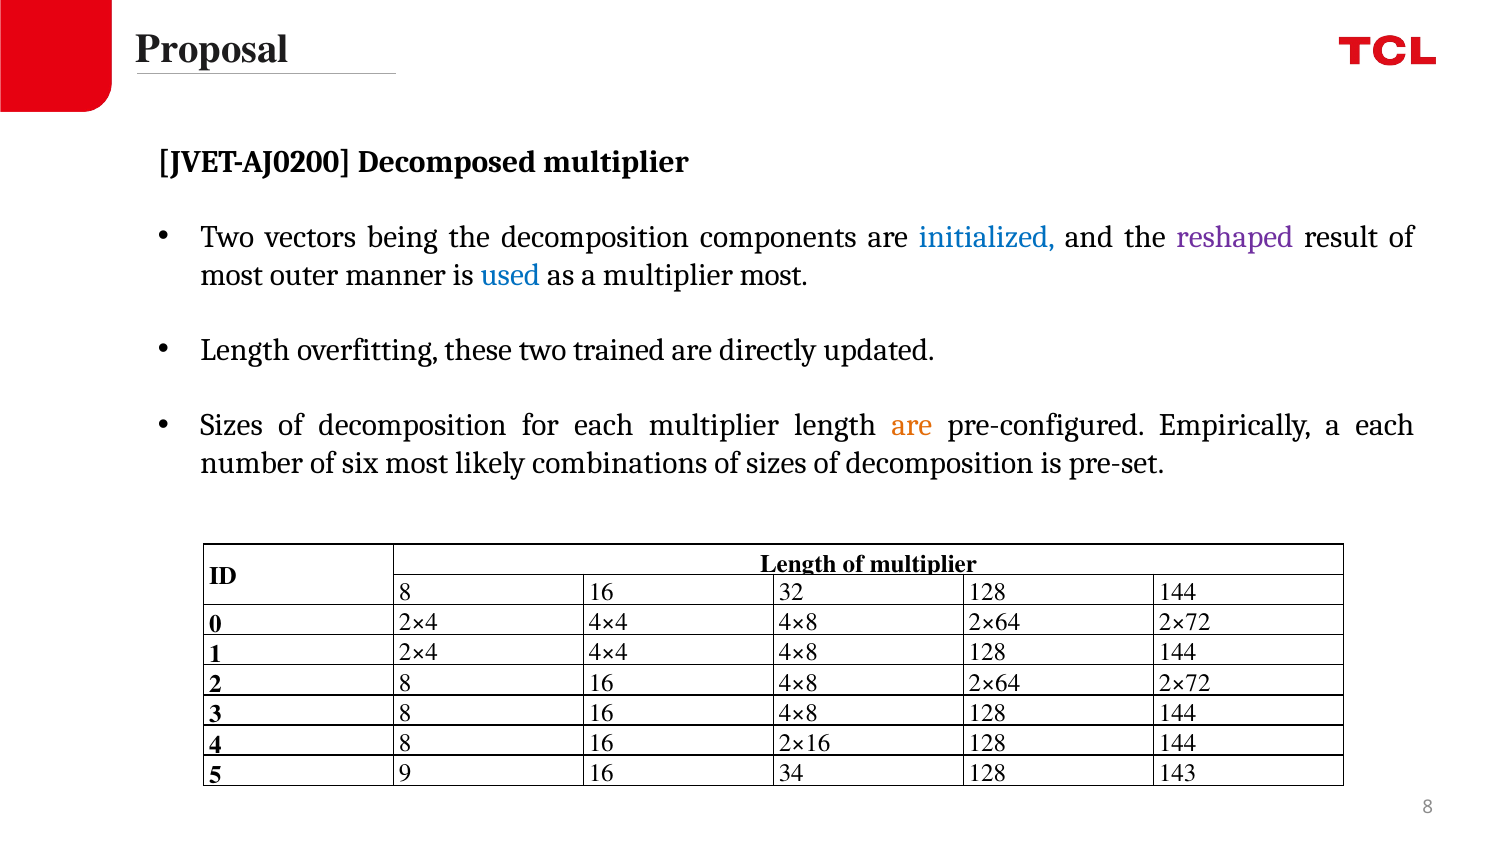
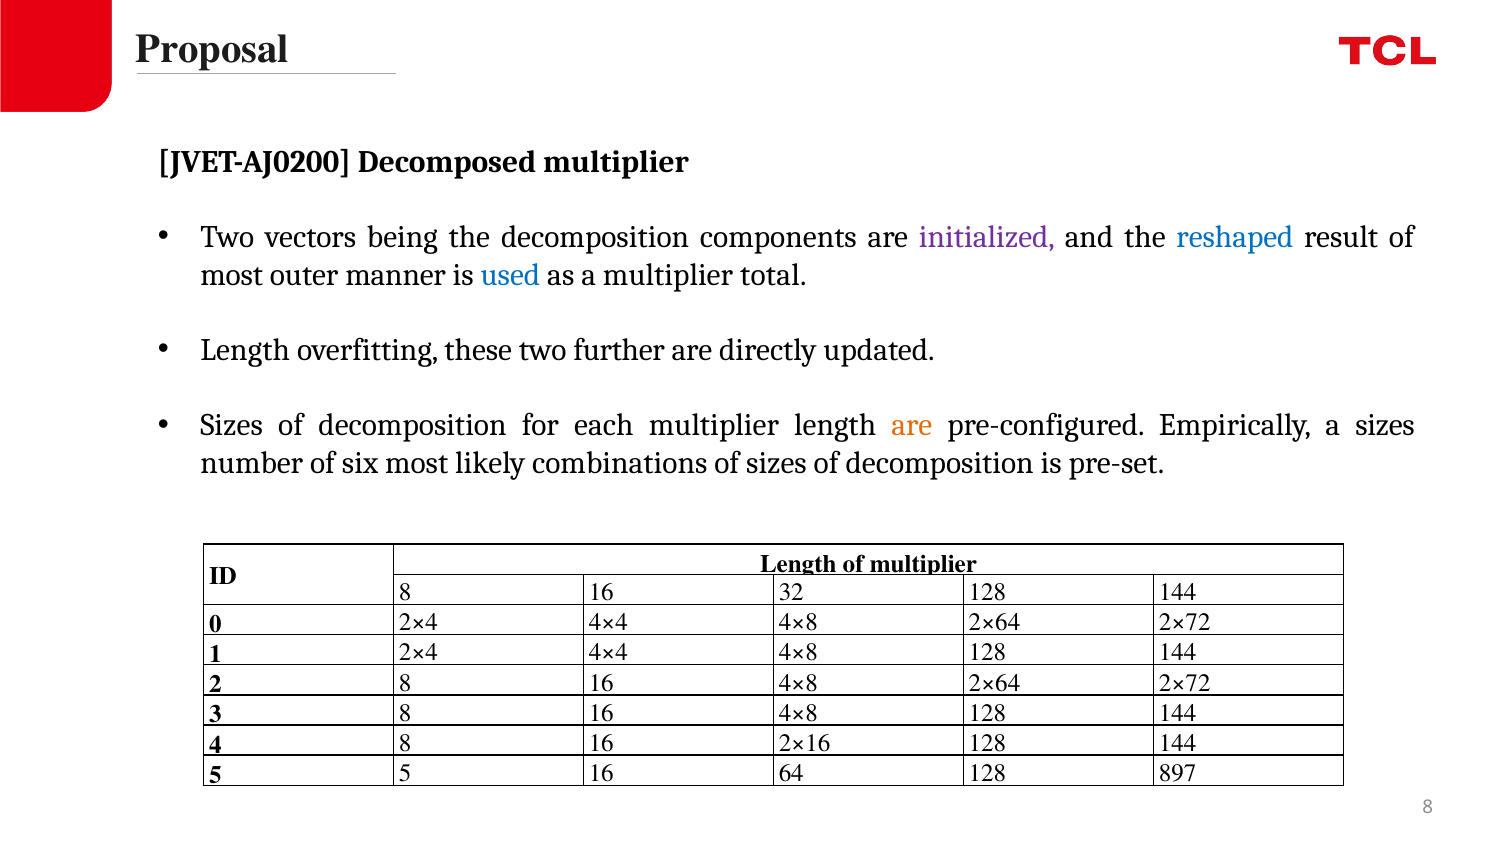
initialized colour: blue -> purple
reshaped colour: purple -> blue
multiplier most: most -> total
trained: trained -> further
a each: each -> sizes
5 9: 9 -> 5
34: 34 -> 64
143: 143 -> 897
